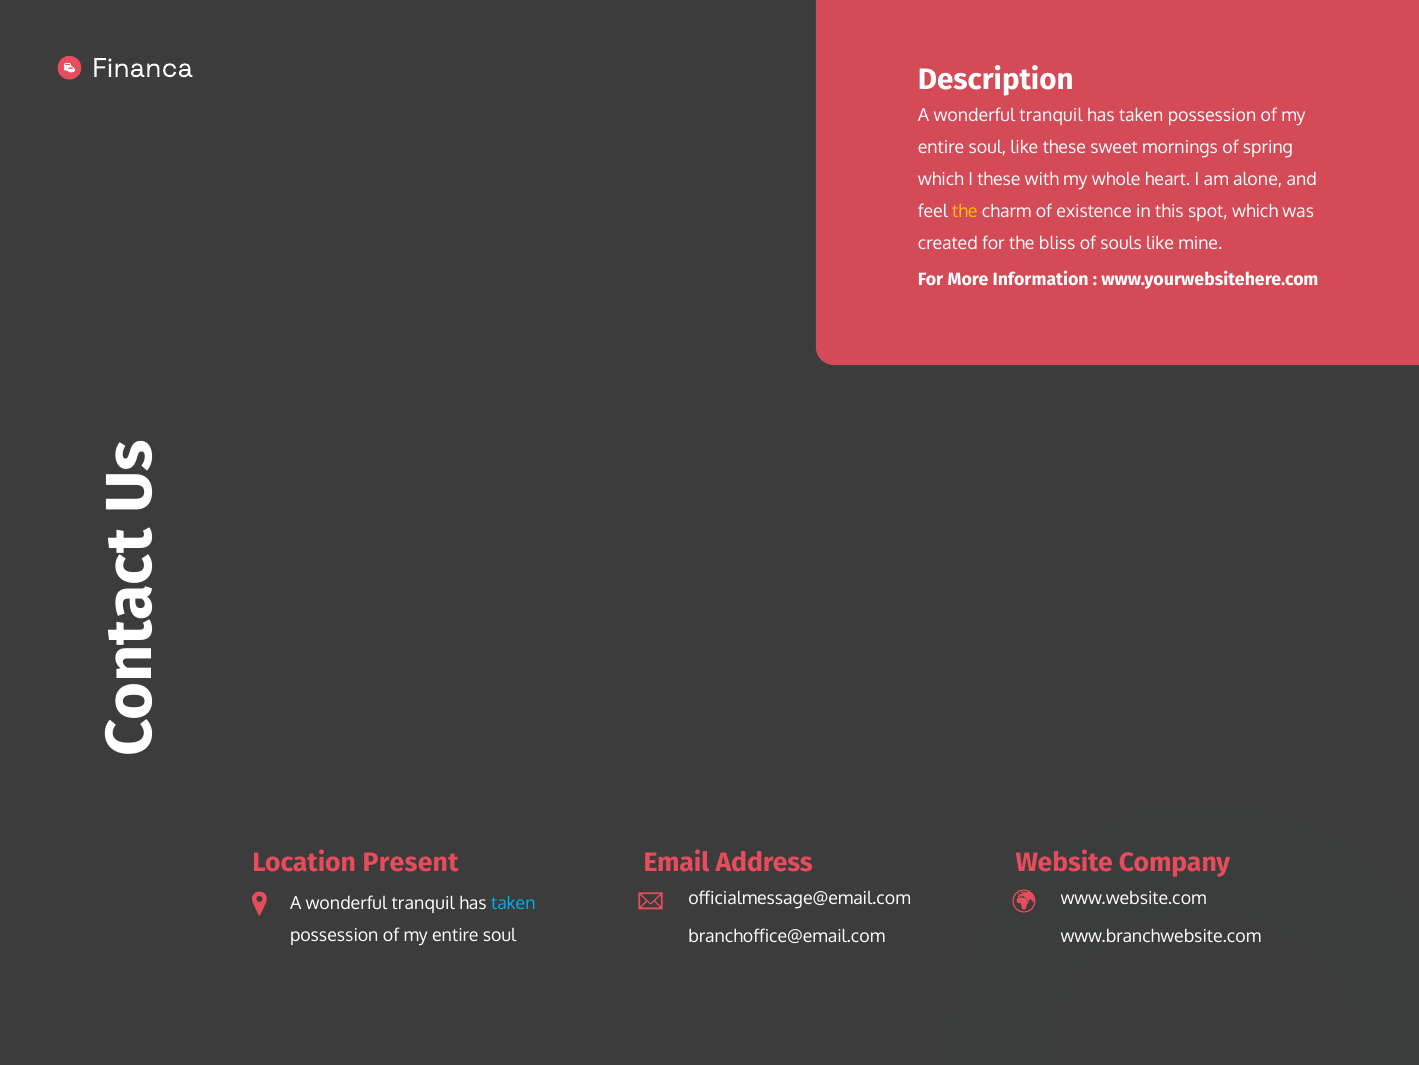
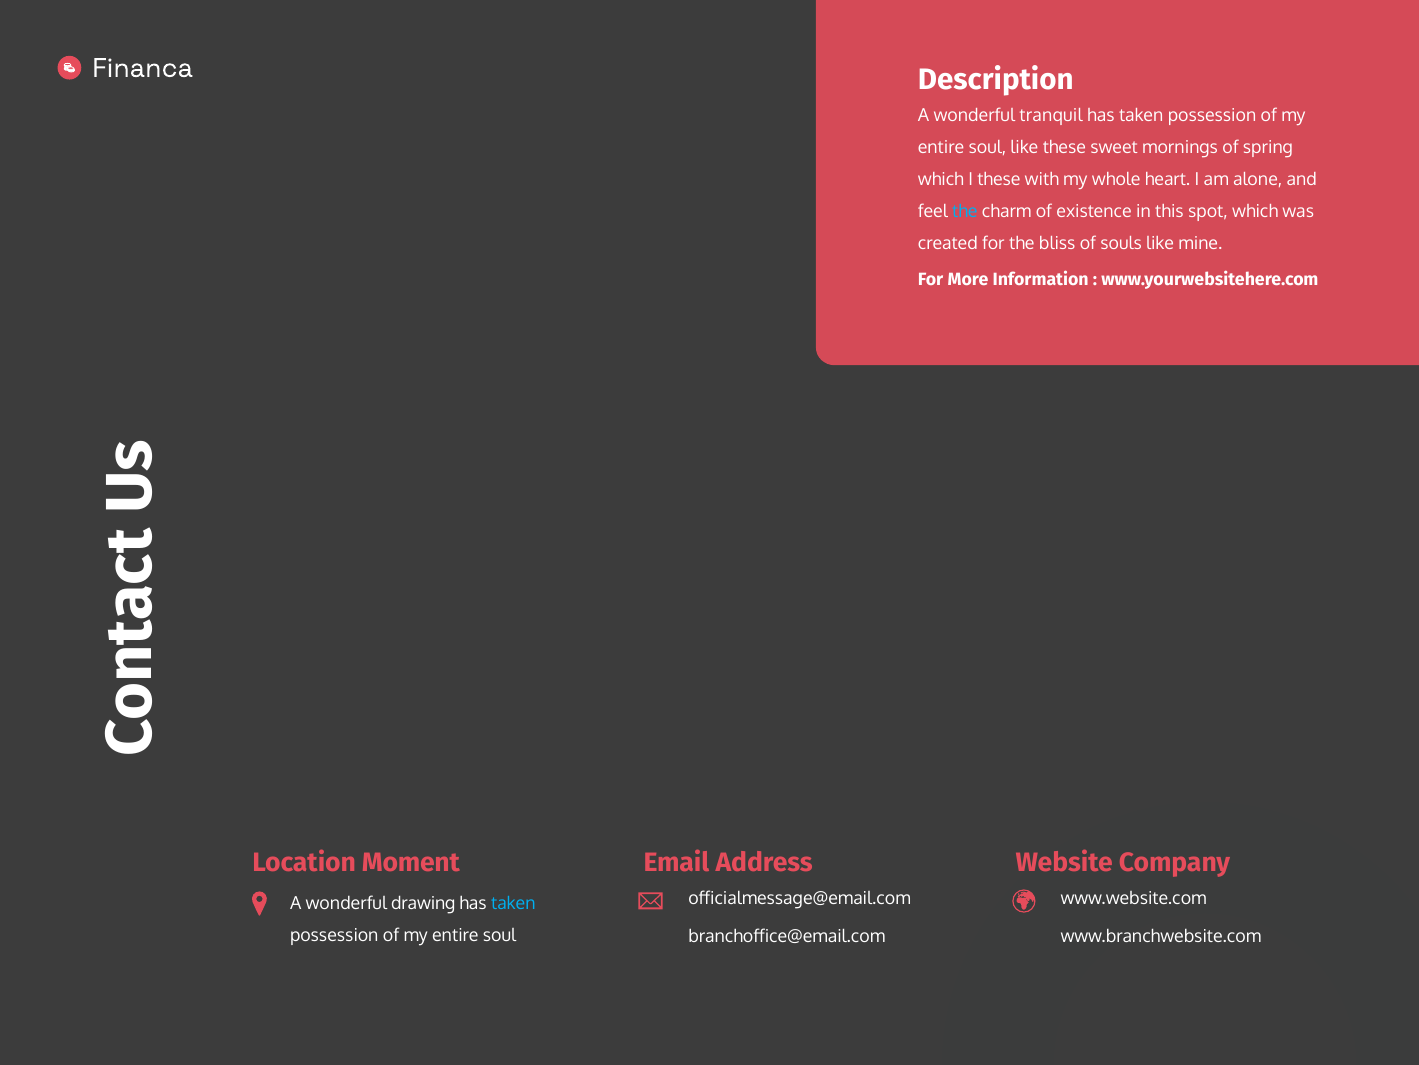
the at (965, 212) colour: yellow -> light blue
Present: Present -> Moment
tranquil at (423, 903): tranquil -> drawing
